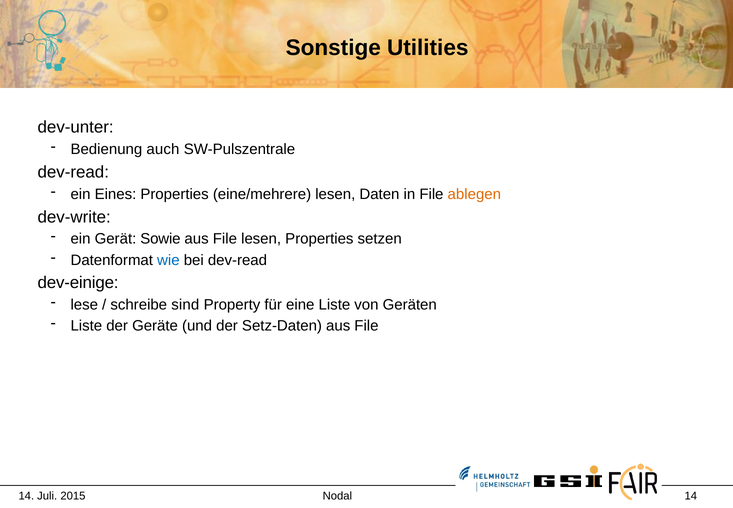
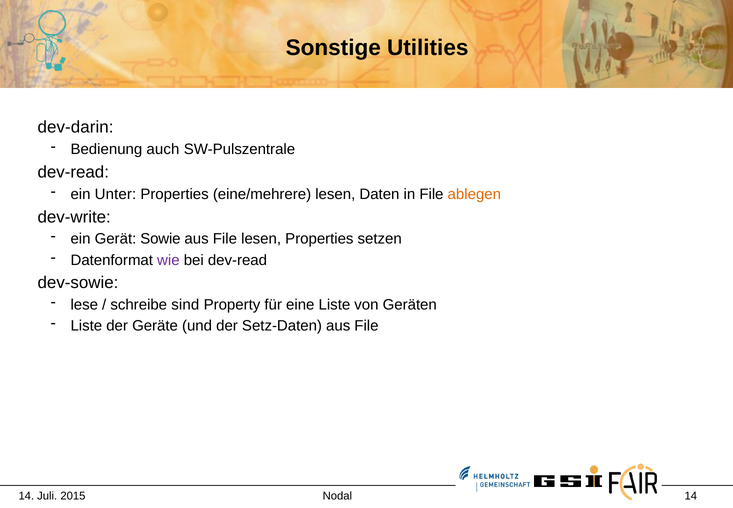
dev-unter: dev-unter -> dev-darin
Eines: Eines -> Unter
wie colour: blue -> purple
dev-einige: dev-einige -> dev-sowie
